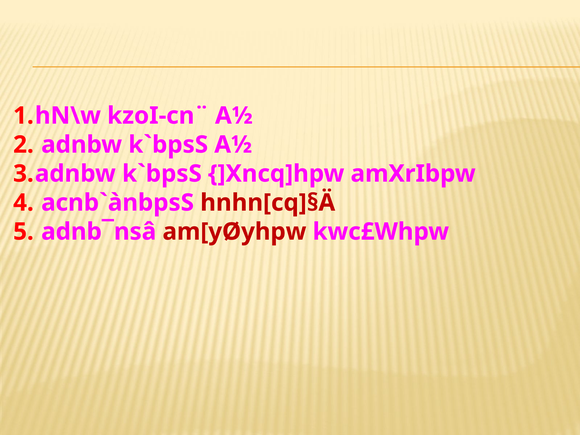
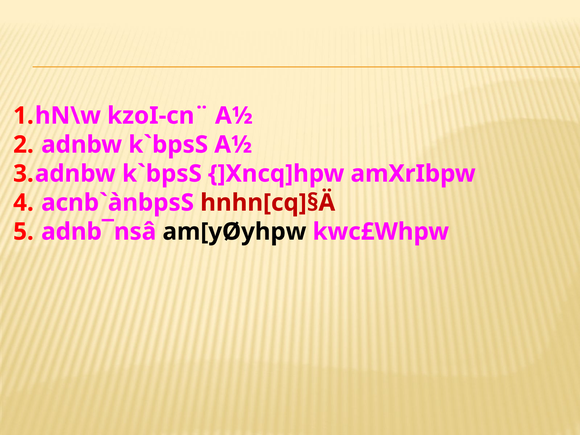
am[yØyhpw colour: red -> black
